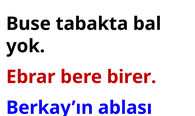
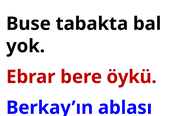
birer: birer -> öykü
